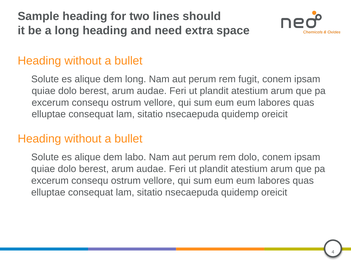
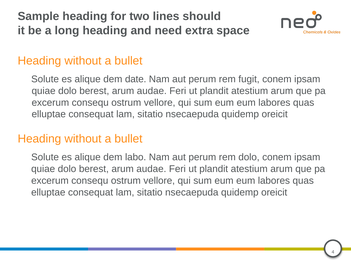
dem long: long -> date
